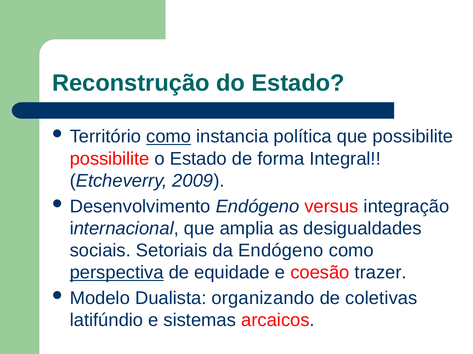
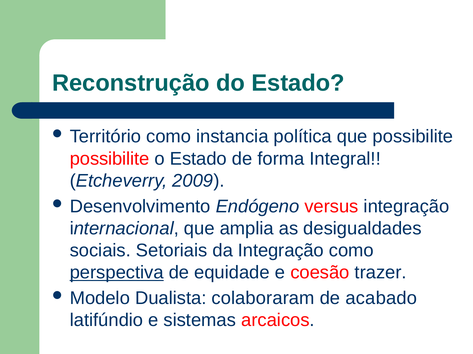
como at (169, 137) underline: present -> none
da Endógeno: Endógeno -> Integração
organizando: organizando -> colaboraram
coletivas: coletivas -> acabado
